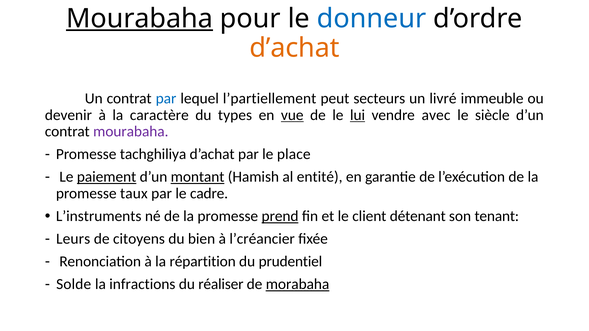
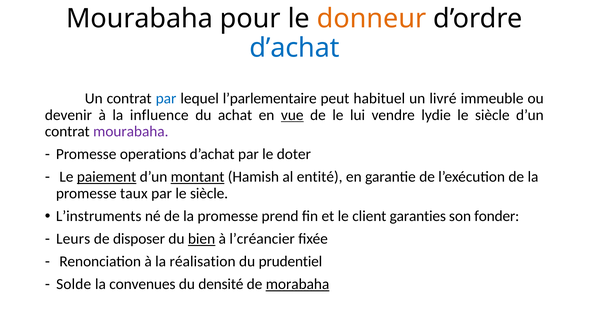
Mourabaha at (140, 19) underline: present -> none
donneur colour: blue -> orange
d’achat at (295, 48) colour: orange -> blue
l’partiellement: l’partiellement -> l’parlementaire
secteurs: secteurs -> habituel
caractère: caractère -> influence
types: types -> achat
lui underline: present -> none
avec: avec -> lydie
tachghiliya: tachghiliya -> operations
place: place -> doter
par le cadre: cadre -> siècle
prend underline: present -> none
détenant: détenant -> garanties
tenant: tenant -> fonder
citoyens: citoyens -> disposer
bien underline: none -> present
répartition: répartition -> réalisation
infractions: infractions -> convenues
réaliser: réaliser -> densité
